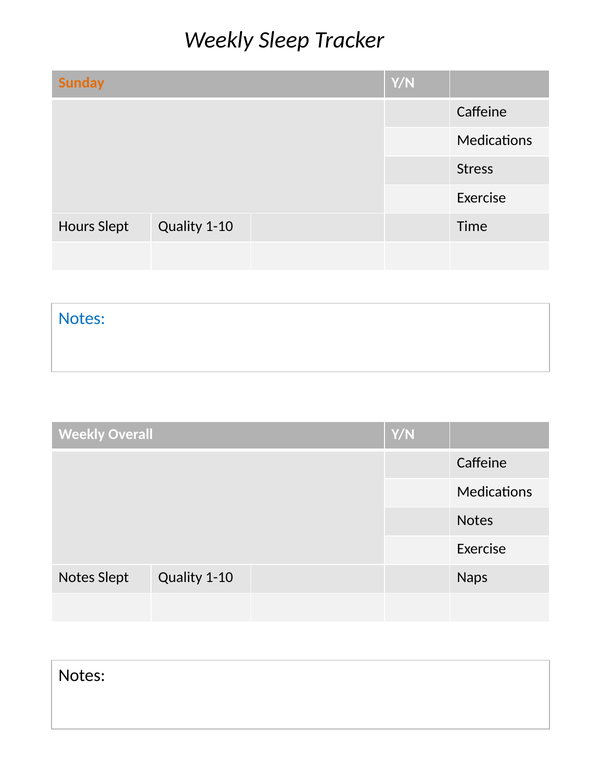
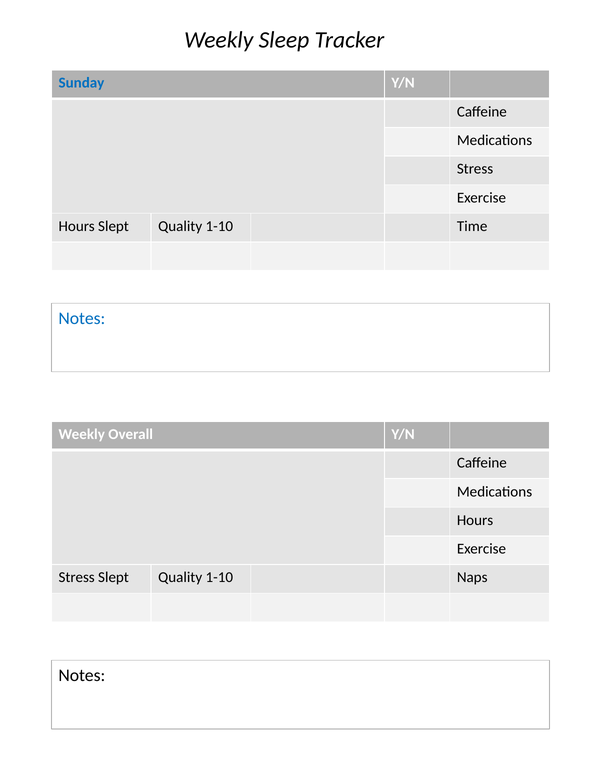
Sunday colour: orange -> blue
Notes at (475, 521): Notes -> Hours
Notes at (77, 578): Notes -> Stress
